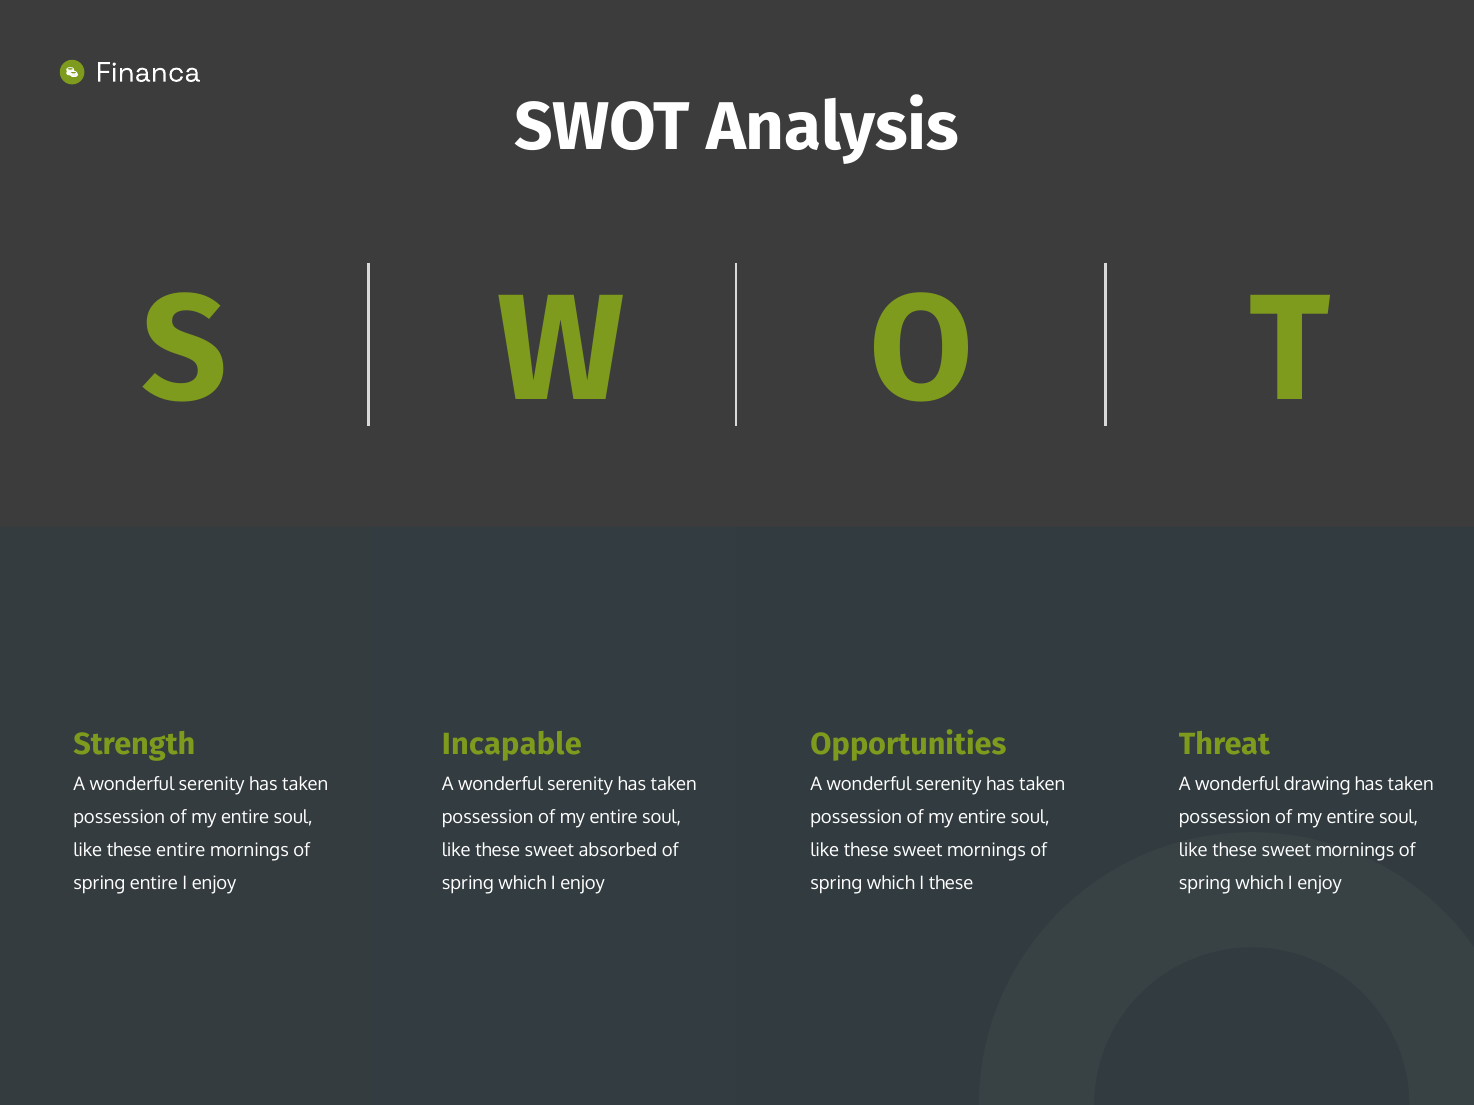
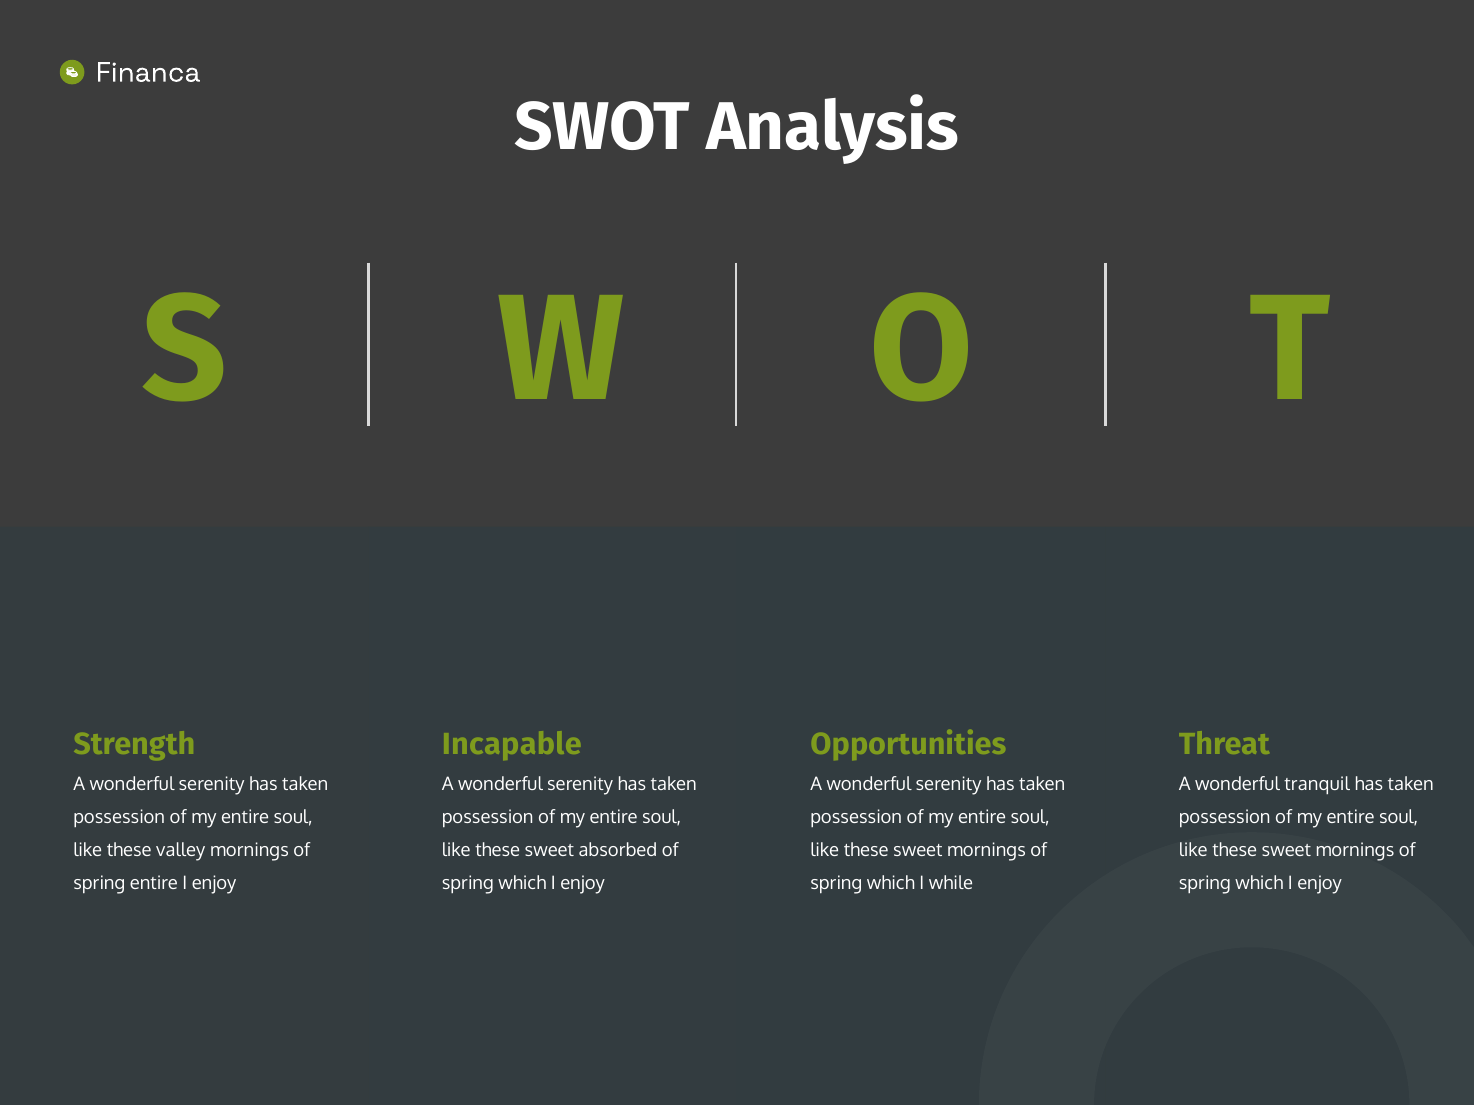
drawing: drawing -> tranquil
these entire: entire -> valley
I these: these -> while
